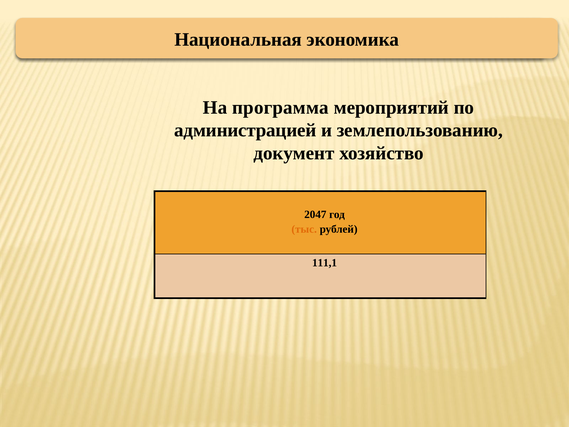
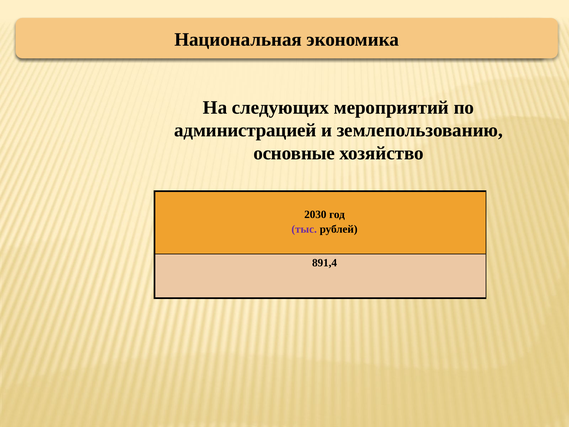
программа: программа -> следующих
документ: документ -> основные
2047: 2047 -> 2030
тыс colour: orange -> purple
111,1: 111,1 -> 891,4
